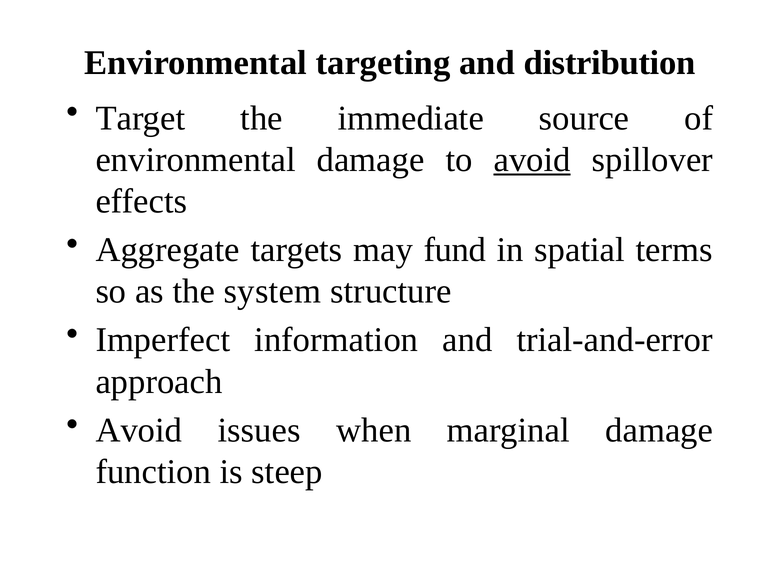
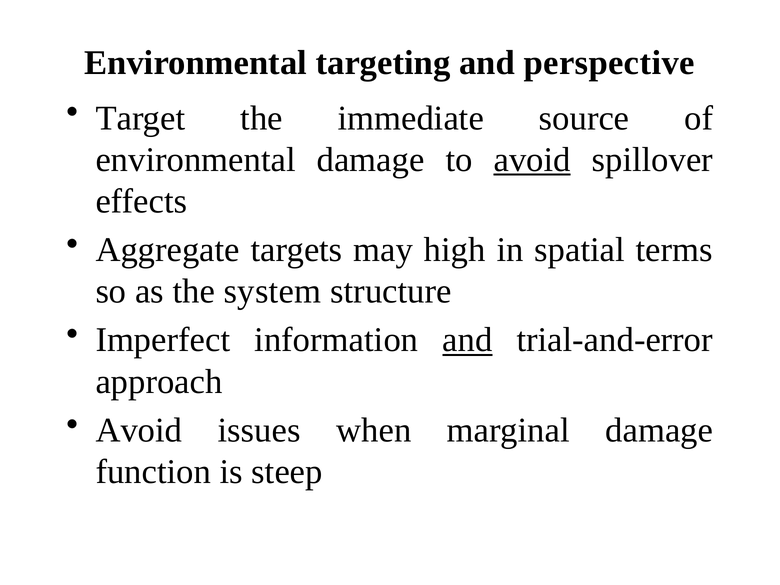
distribution: distribution -> perspective
fund: fund -> high
and at (467, 340) underline: none -> present
